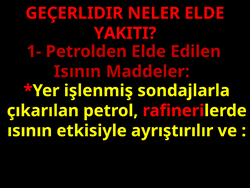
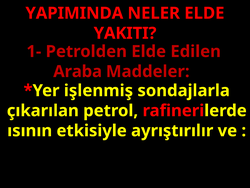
GEÇERLIDIR: GEÇERLIDIR -> YAPIMINDA
Isının: Isının -> Araba
